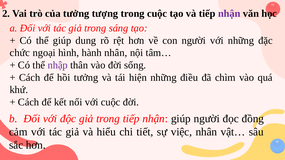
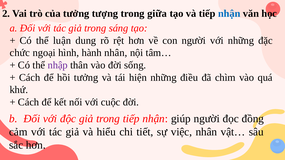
trong cuộc: cuộc -> giữa
nhận at (229, 14) colour: purple -> blue
thể giúp: giúp -> luận
